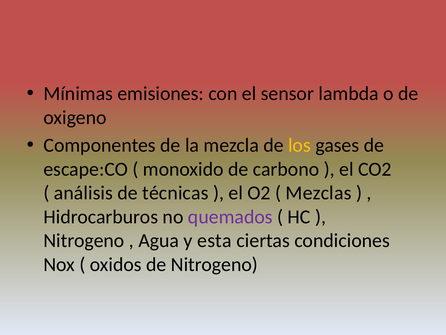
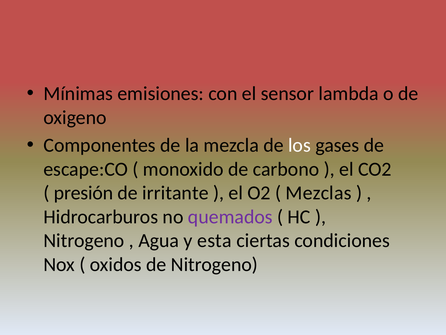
los colour: yellow -> white
análisis: análisis -> presión
técnicas: técnicas -> irritante
